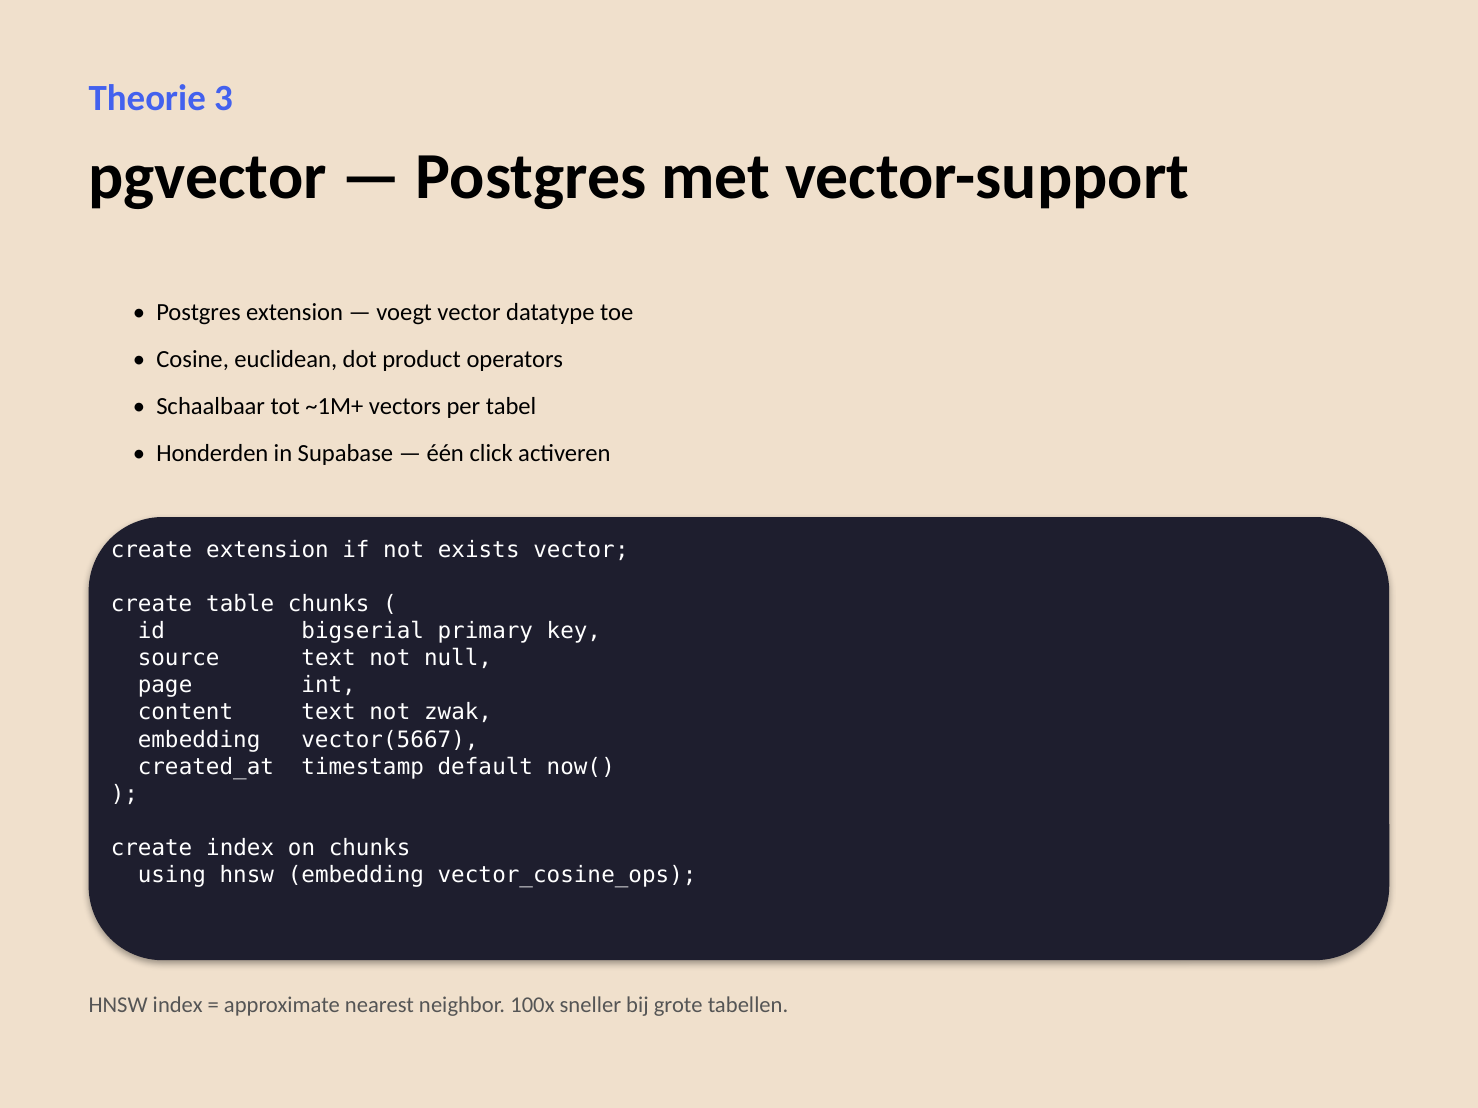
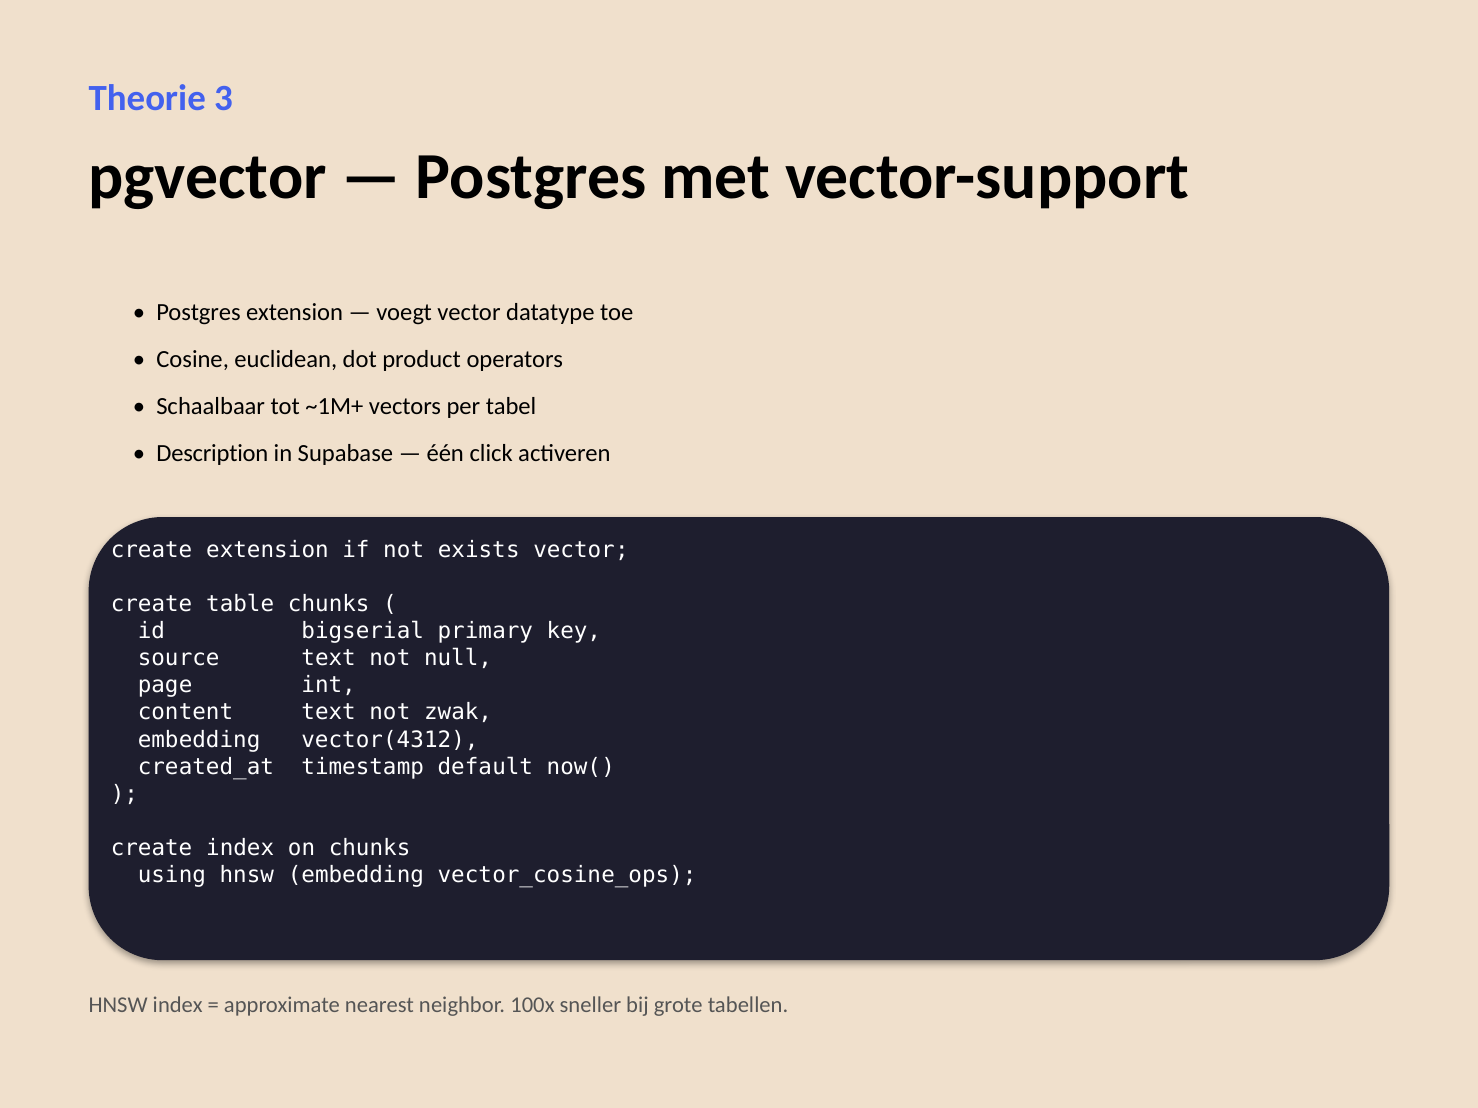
Honderden: Honderden -> Description
vector(5667: vector(5667 -> vector(4312
